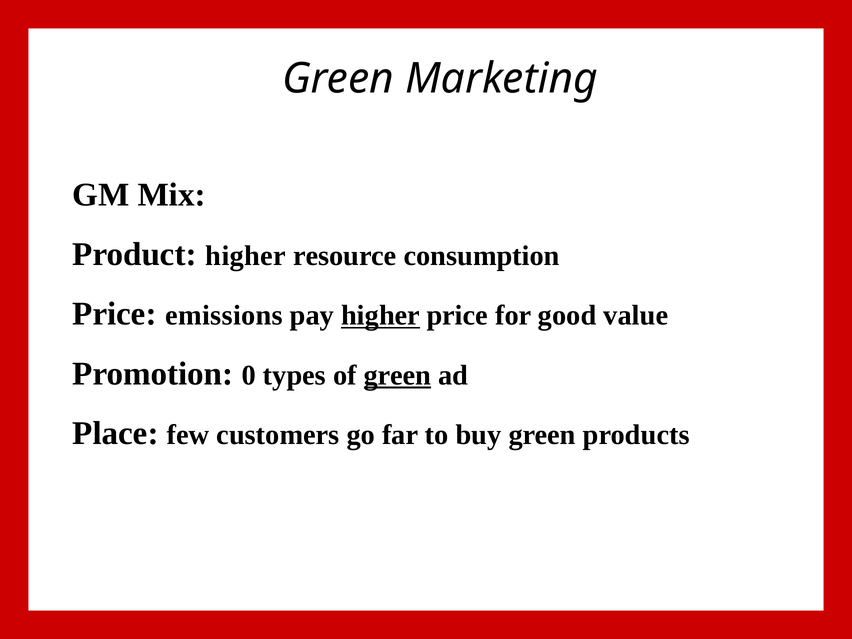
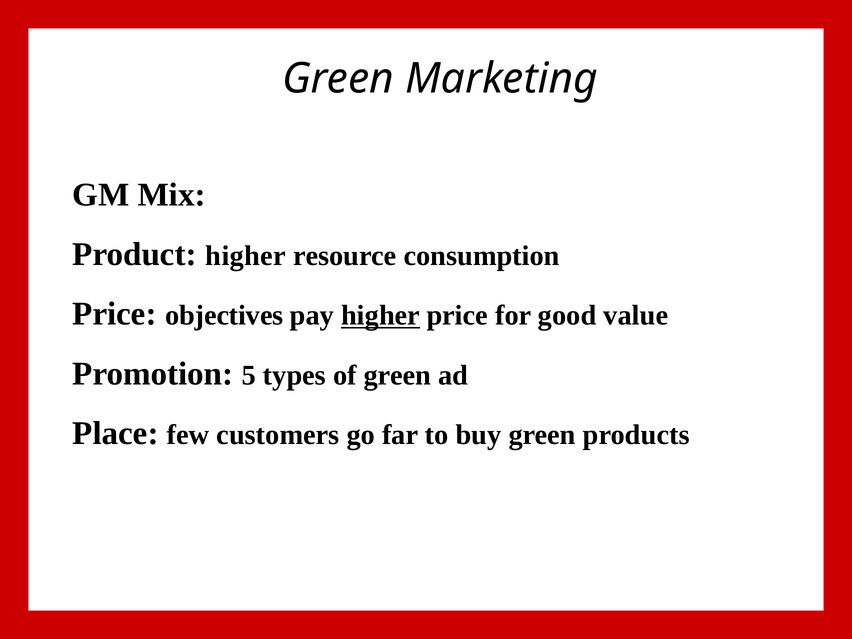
emissions: emissions -> objectives
0: 0 -> 5
green at (397, 375) underline: present -> none
